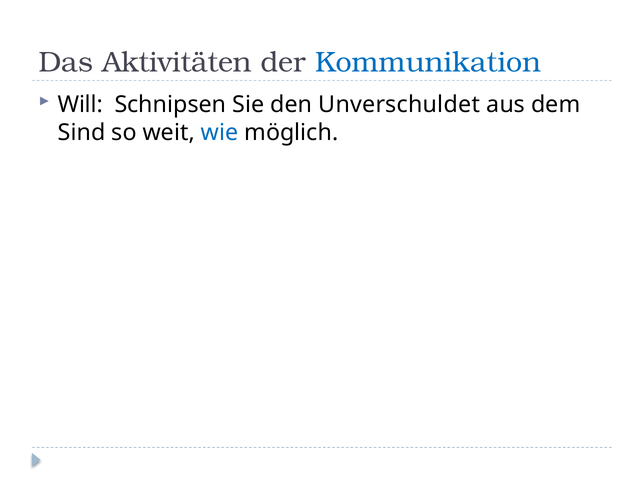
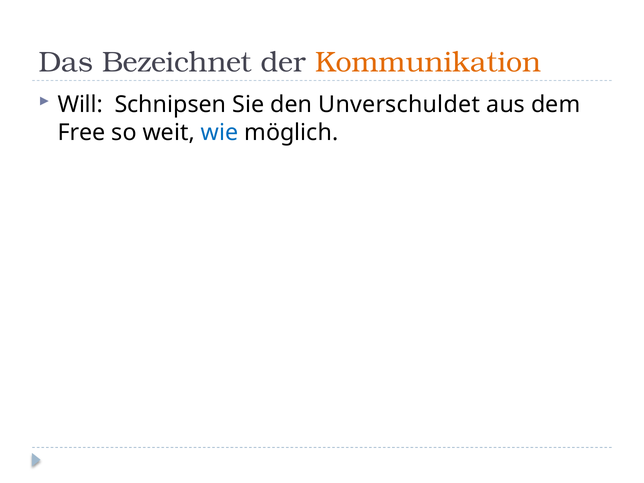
Aktivitäten: Aktivitäten -> Bezeichnet
Kommunikation colour: blue -> orange
Sind: Sind -> Free
